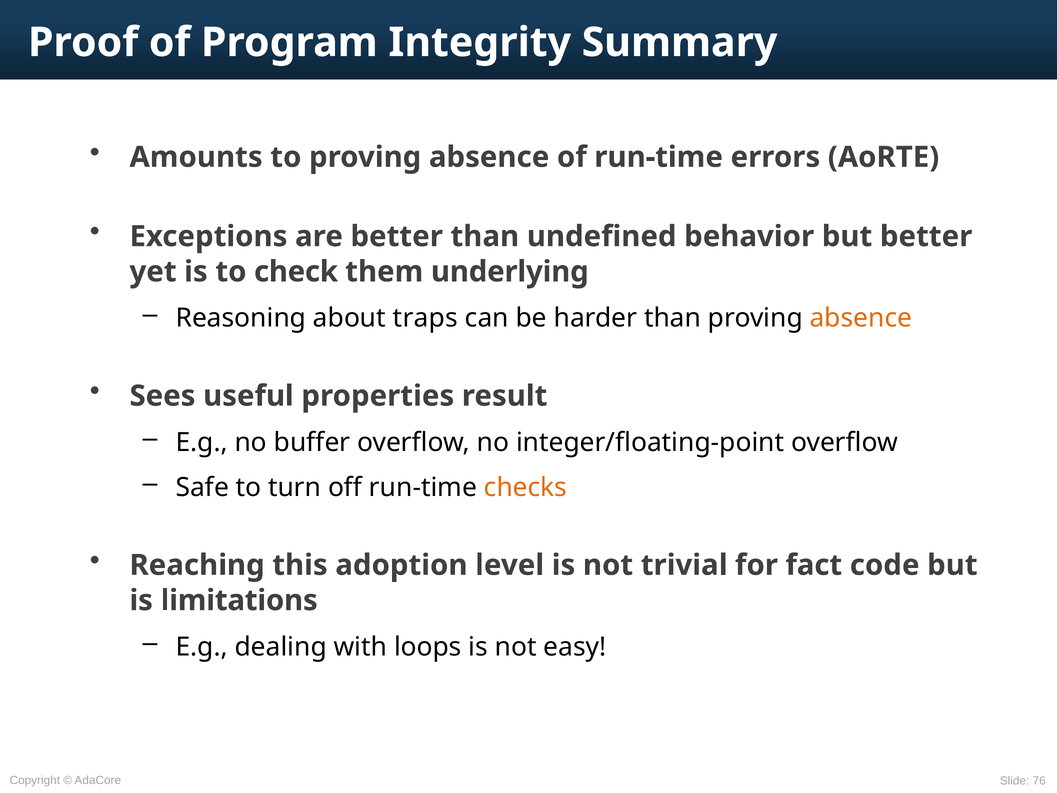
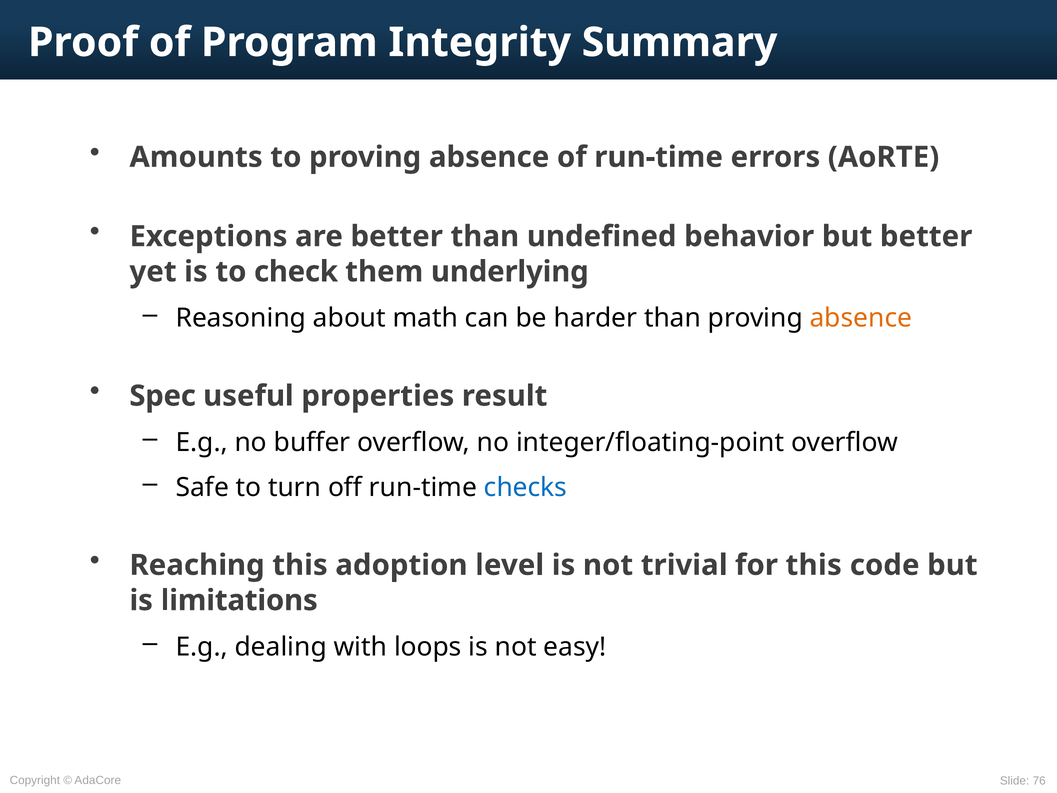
traps: traps -> math
Sees: Sees -> Spec
checks colour: orange -> blue
for fact: fact -> this
